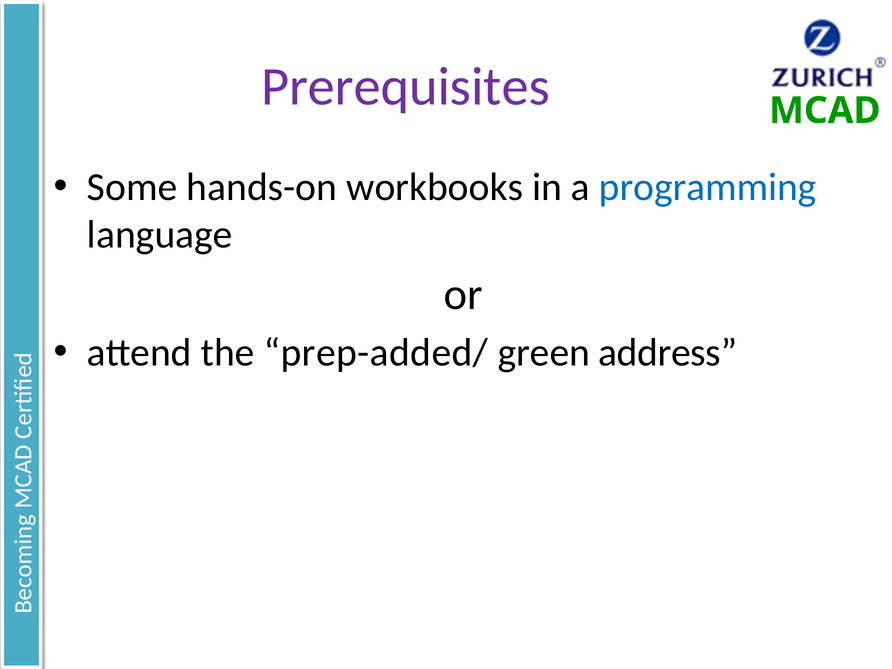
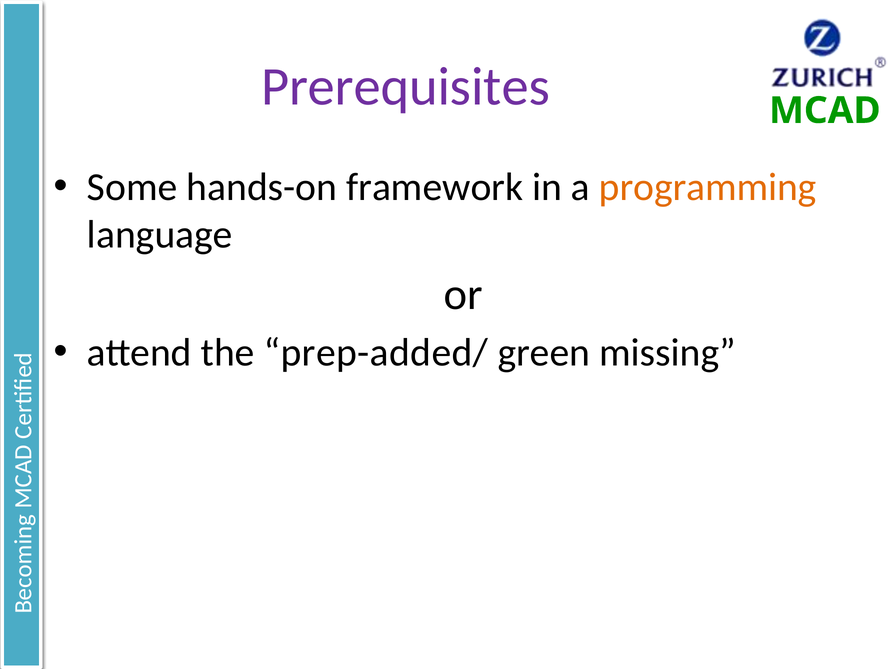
workbooks: workbooks -> framework
programming colour: blue -> orange
address: address -> missing
